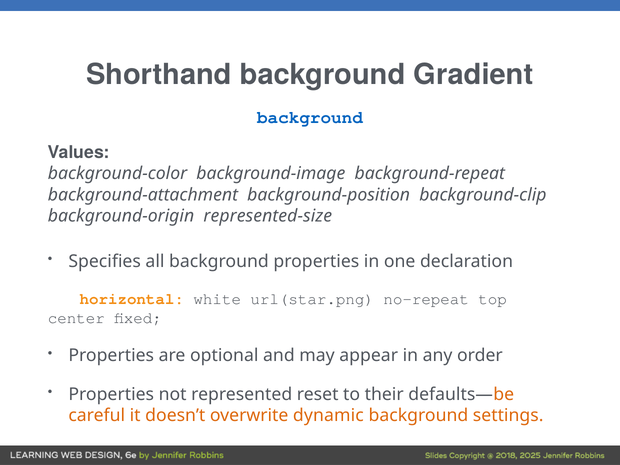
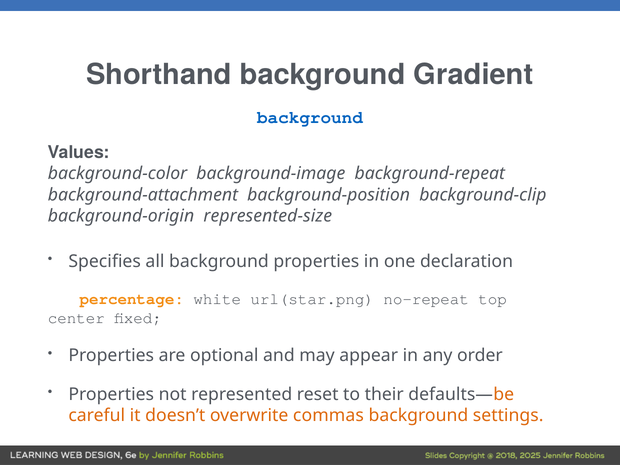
horizontal: horizontal -> percentage
dynamic: dynamic -> commas
